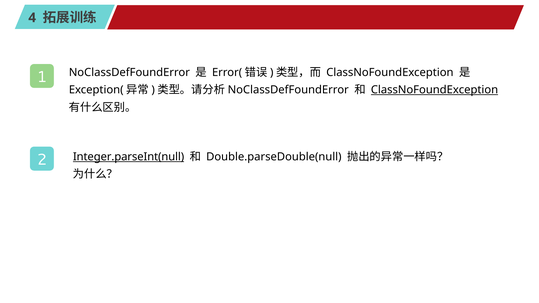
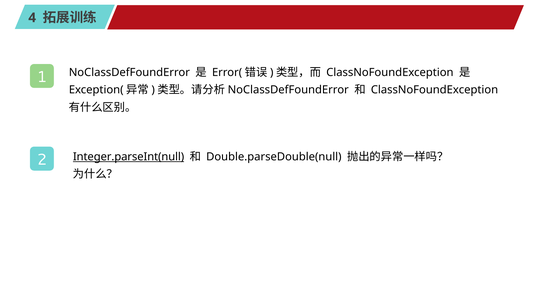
ClassNoFoundException at (434, 90) underline: present -> none
